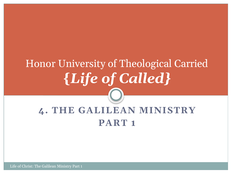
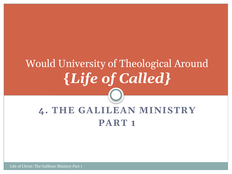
Honor: Honor -> Would
Carried: Carried -> Around
